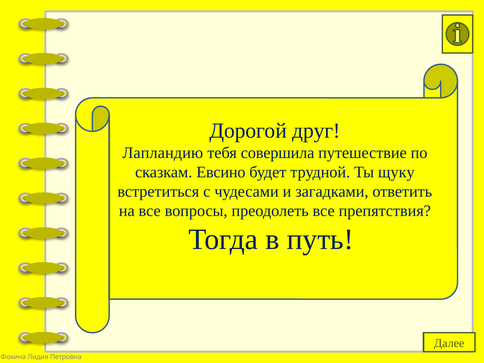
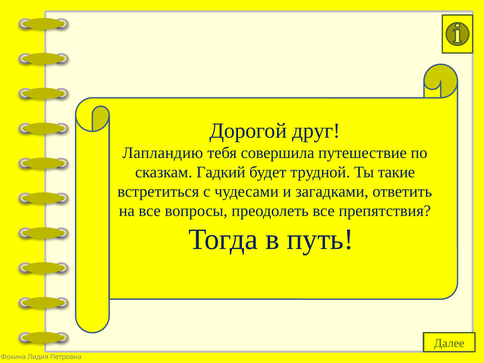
Евсино: Евсино -> Гадкий
щуку: щуку -> такие
